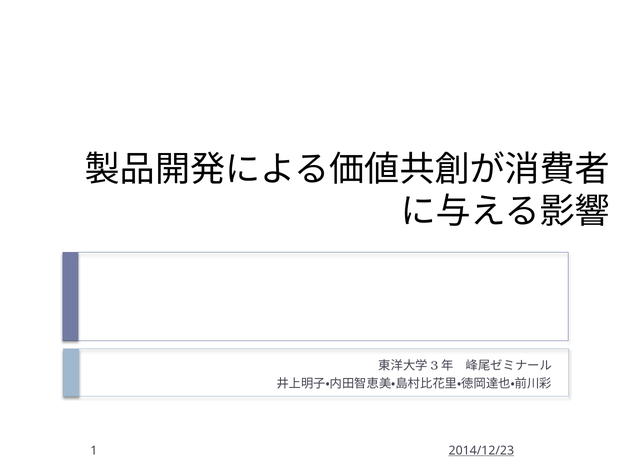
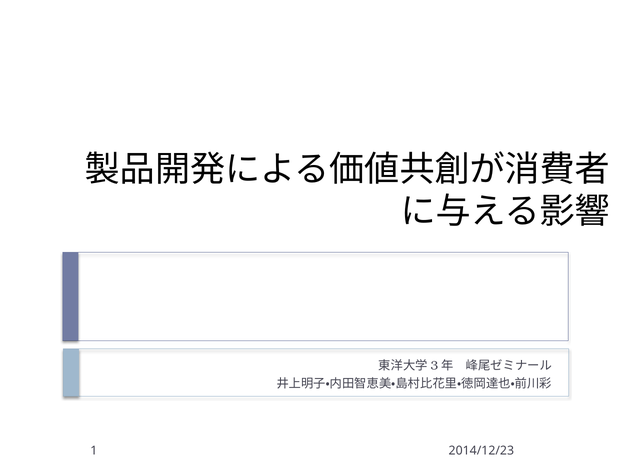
2014/12/23 underline: present -> none
